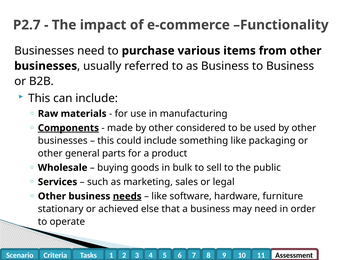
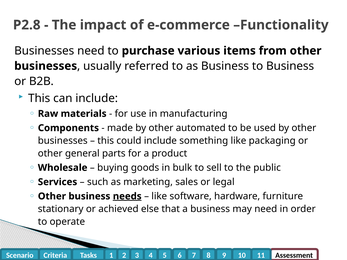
P2.7: P2.7 -> P2.8
Components underline: present -> none
considered: considered -> automated
